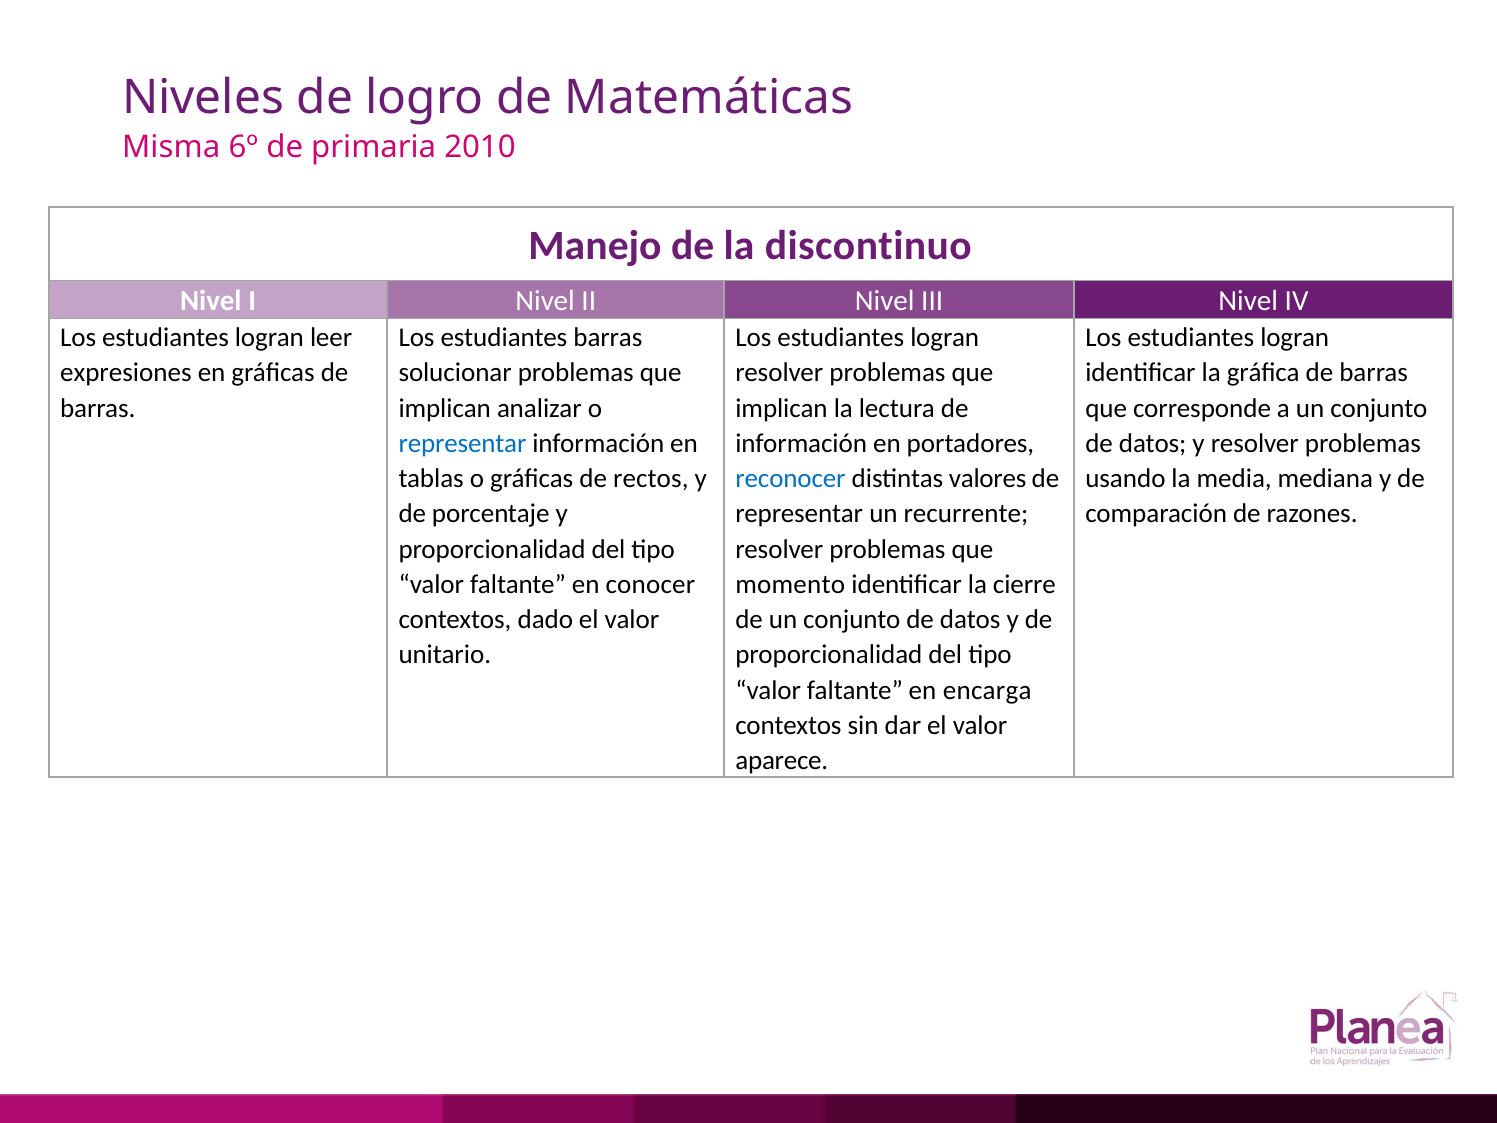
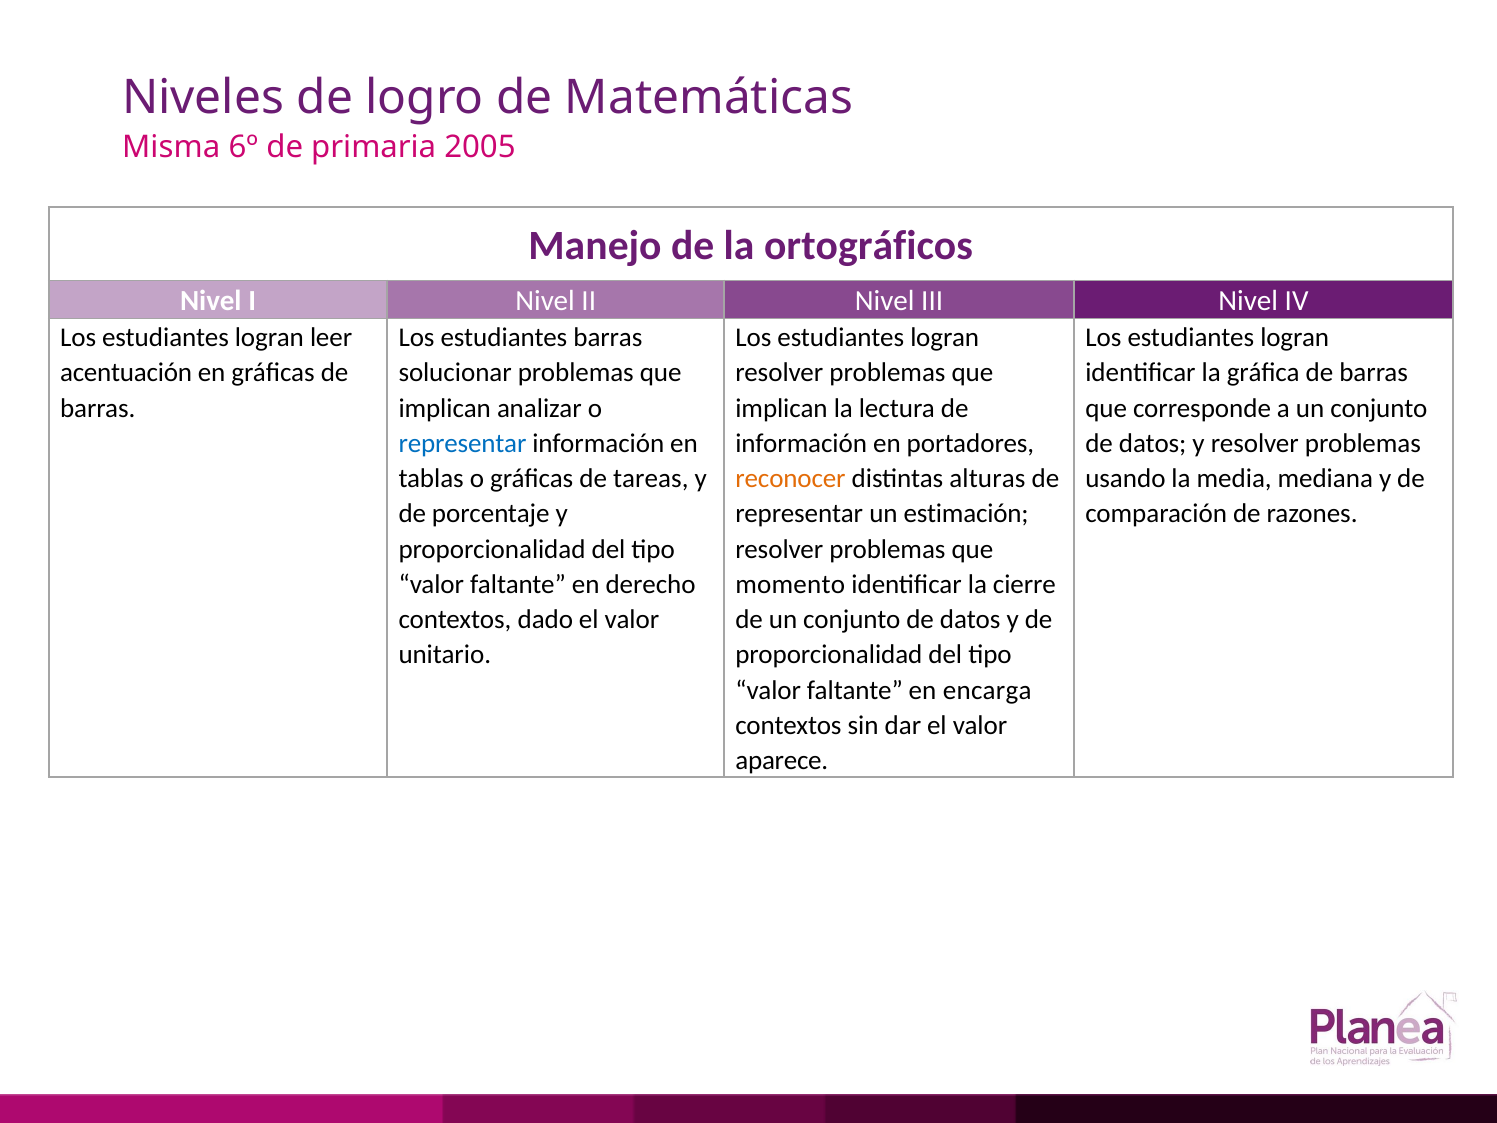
2010: 2010 -> 2005
discontinuo: discontinuo -> ortográficos
expresiones: expresiones -> acentuación
rectos: rectos -> tareas
reconocer colour: blue -> orange
valores: valores -> alturas
recurrente: recurrente -> estimación
conocer: conocer -> derecho
